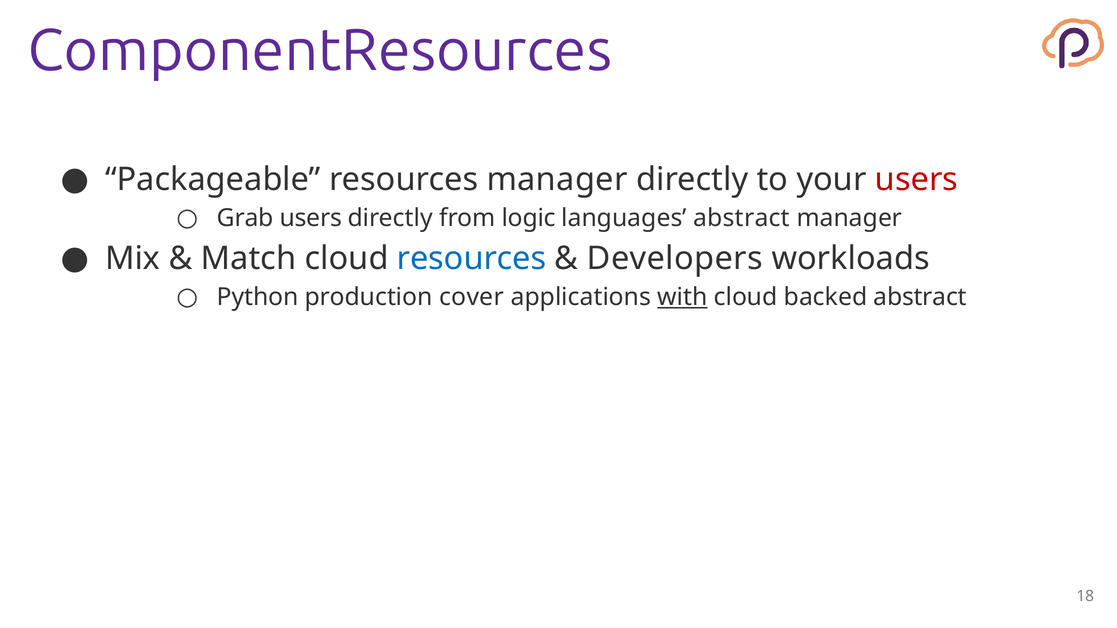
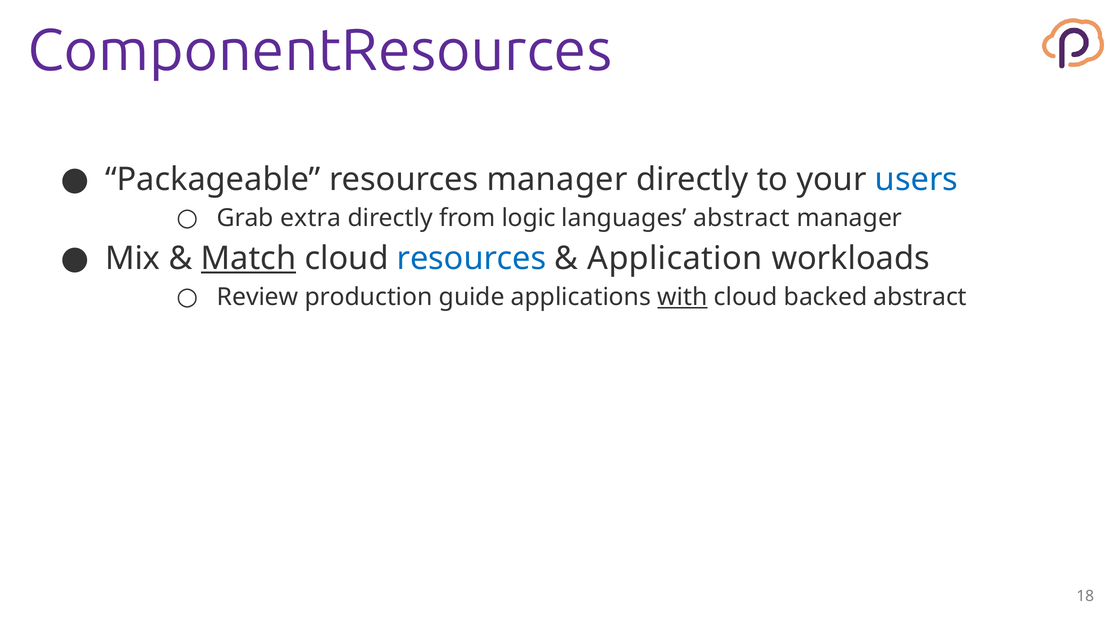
users at (917, 180) colour: red -> blue
Grab users: users -> extra
Match underline: none -> present
Developers: Developers -> Application
Python: Python -> Review
cover: cover -> guide
